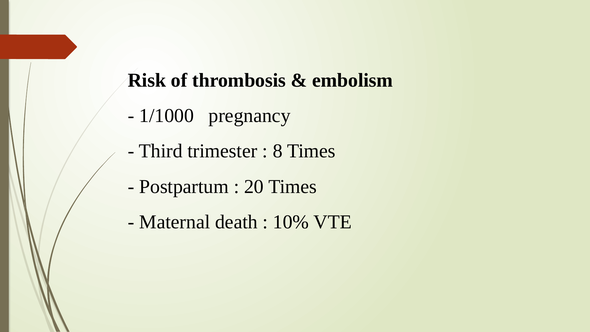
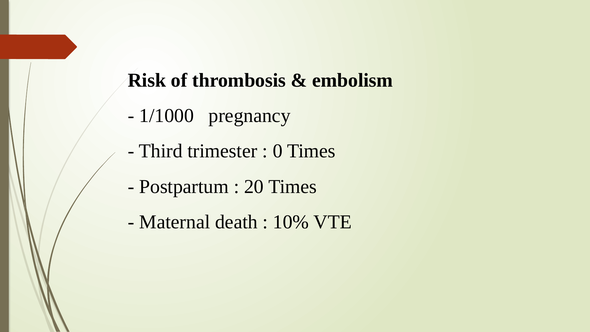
8: 8 -> 0
